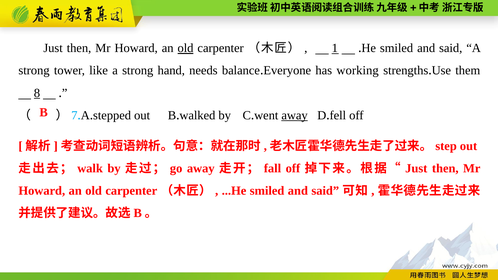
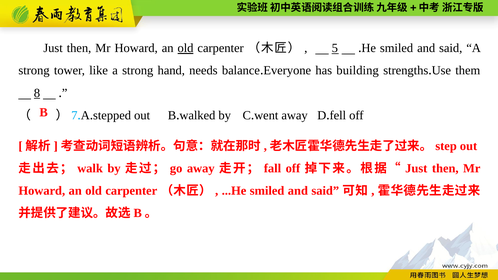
1: 1 -> 5
working: working -> building
away at (295, 115) underline: present -> none
